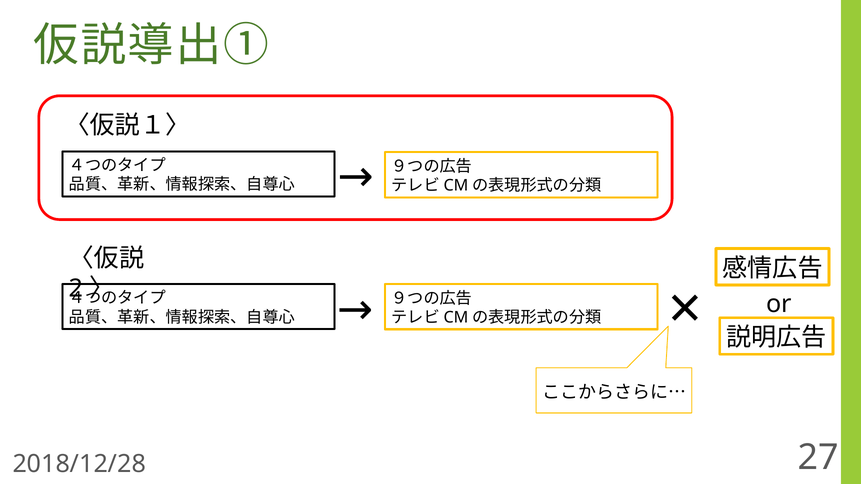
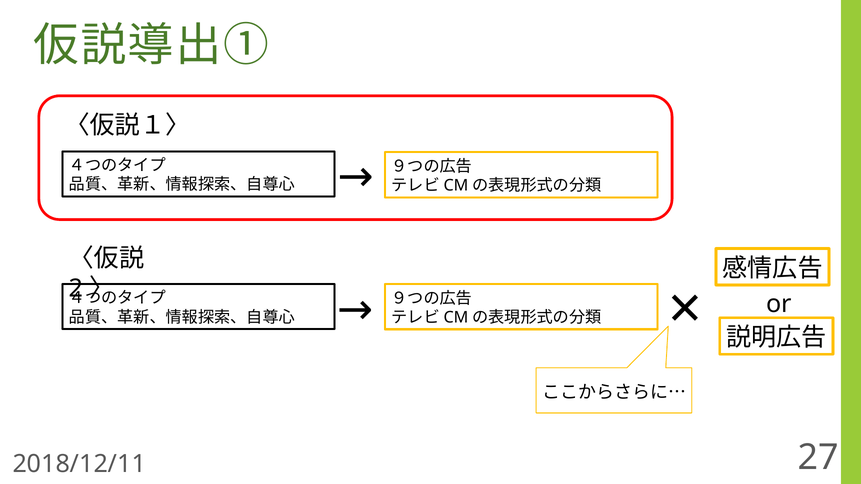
2018/12/28: 2018/12/28 -> 2018/12/11
